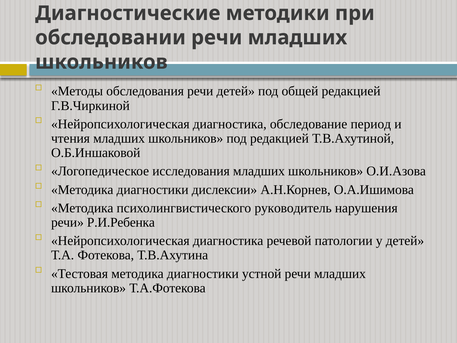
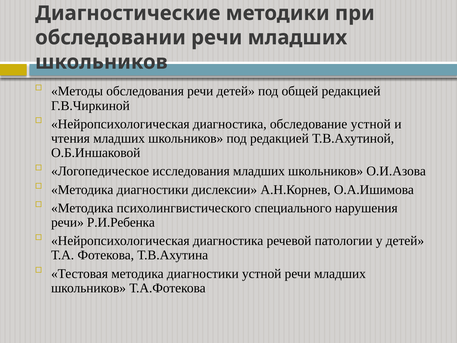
обследование период: период -> устной
руководитель: руководитель -> специального
